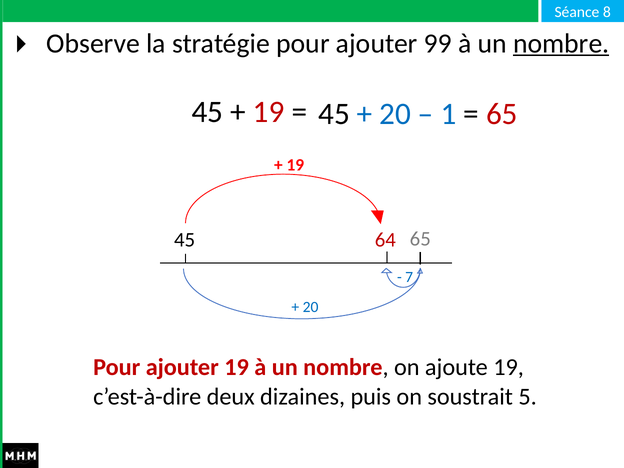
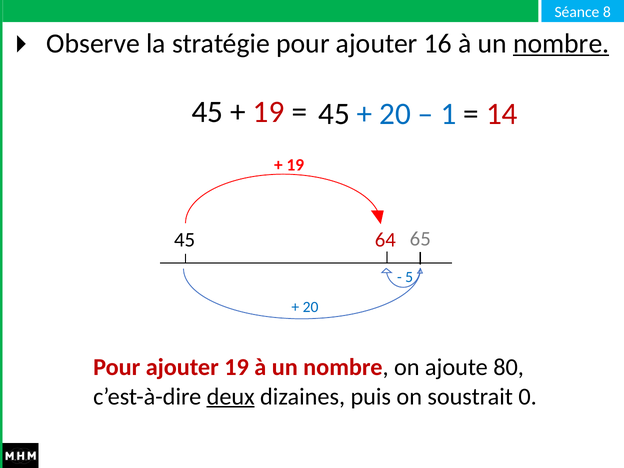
99: 99 -> 16
65 at (502, 114): 65 -> 14
7: 7 -> 5
ajoute 19: 19 -> 80
deux underline: none -> present
5: 5 -> 0
